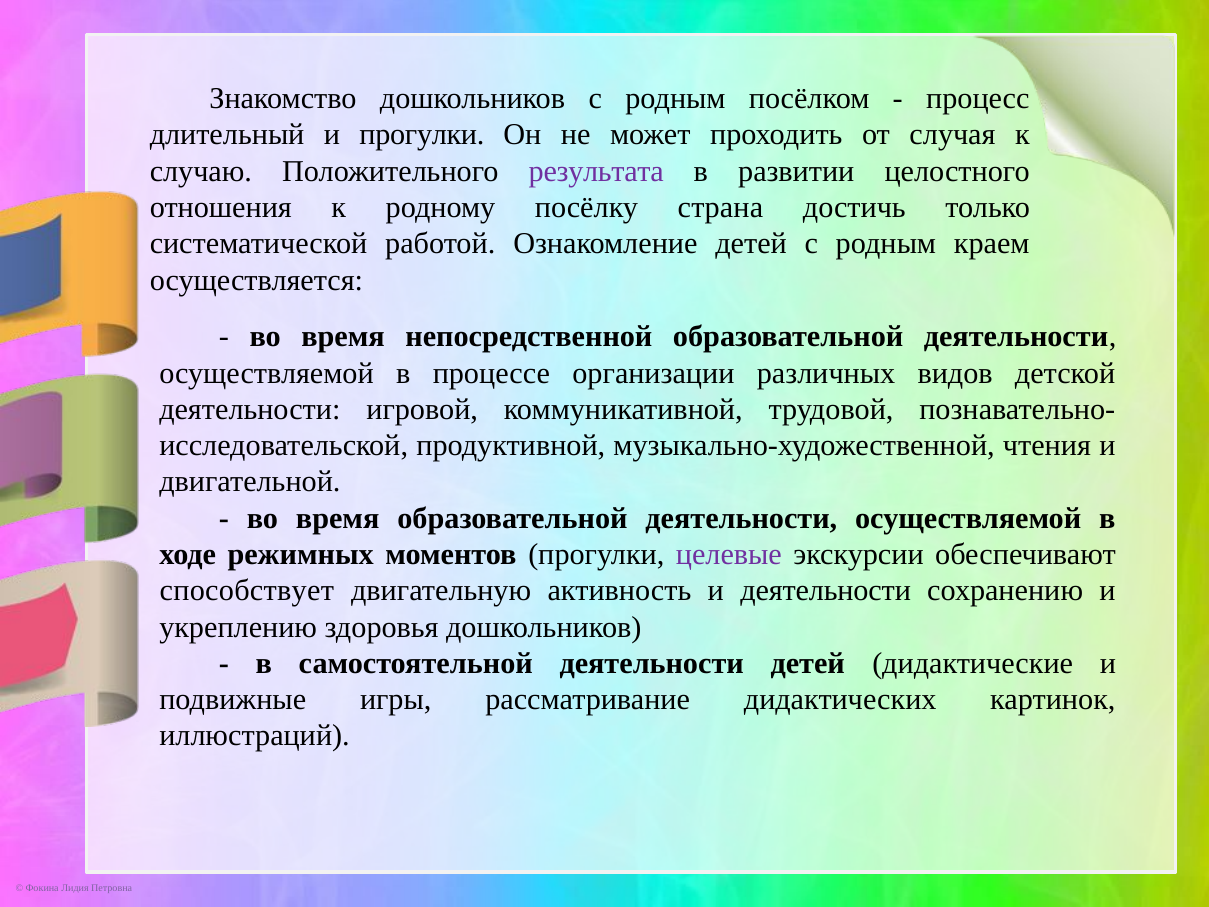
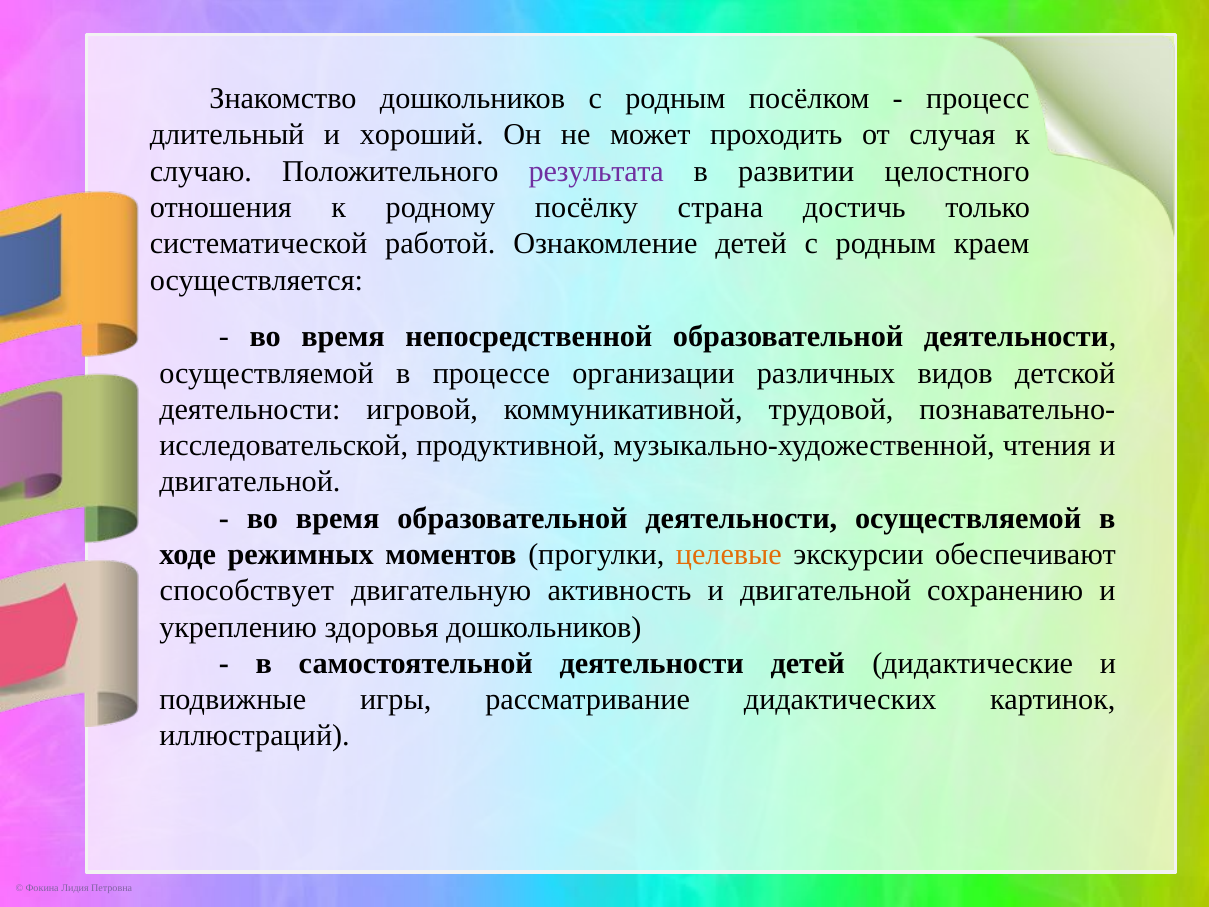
и прогулки: прогулки -> хороший
целевые colour: purple -> orange
активность и деятельности: деятельности -> двигательной
